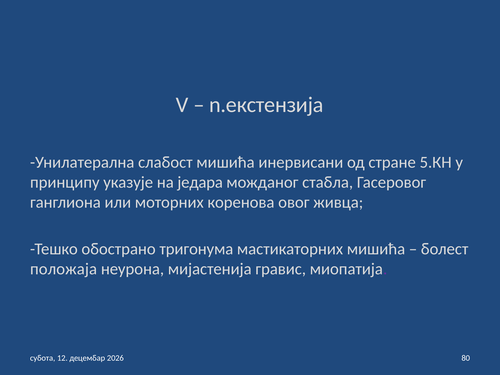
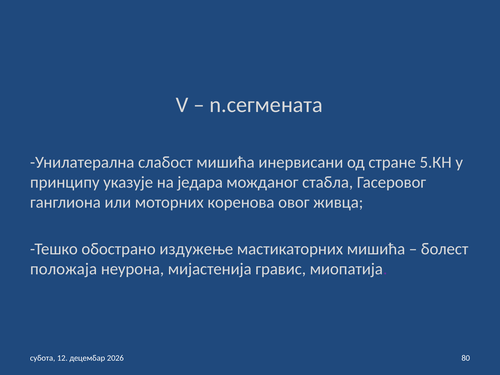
n.екстензија: n.екстензија -> n.сегмената
тригонума: тригонума -> издужење
